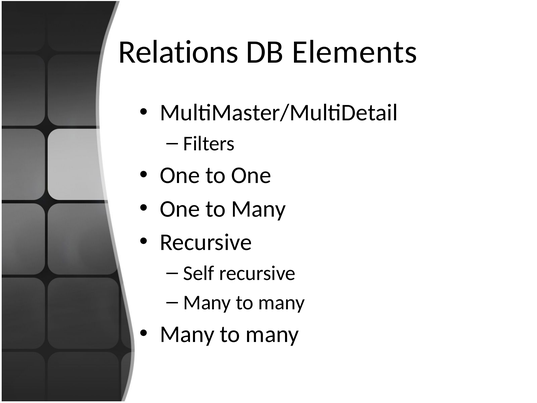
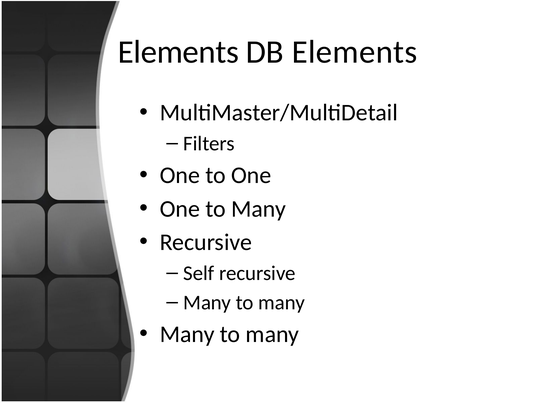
Relations at (178, 52): Relations -> Elements
